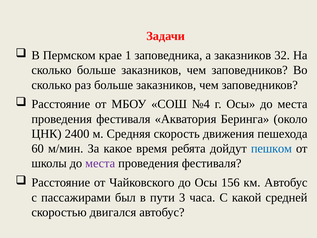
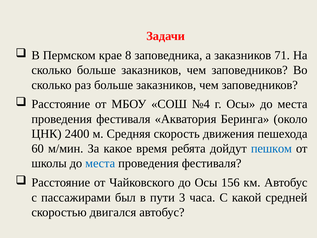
1: 1 -> 8
32: 32 -> 71
места at (100, 163) colour: purple -> blue
